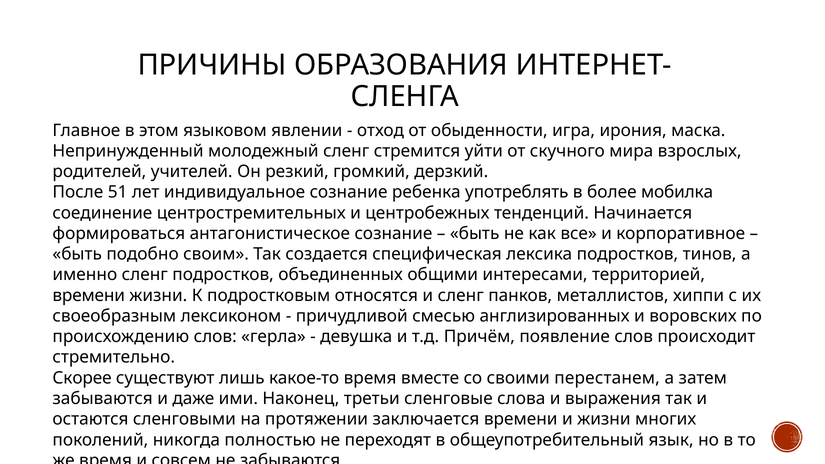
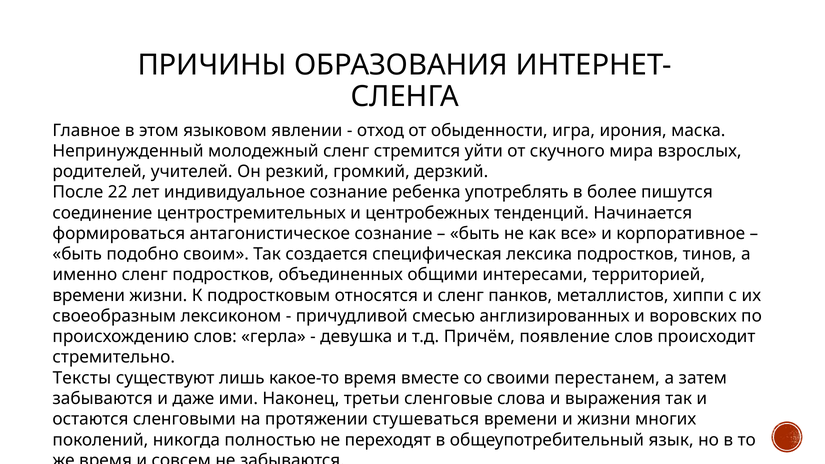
51: 51 -> 22
мобилка: мобилка -> пишутся
Скорее: Скорее -> Тексты
протяжении заключается: заключается -> стушеваться
